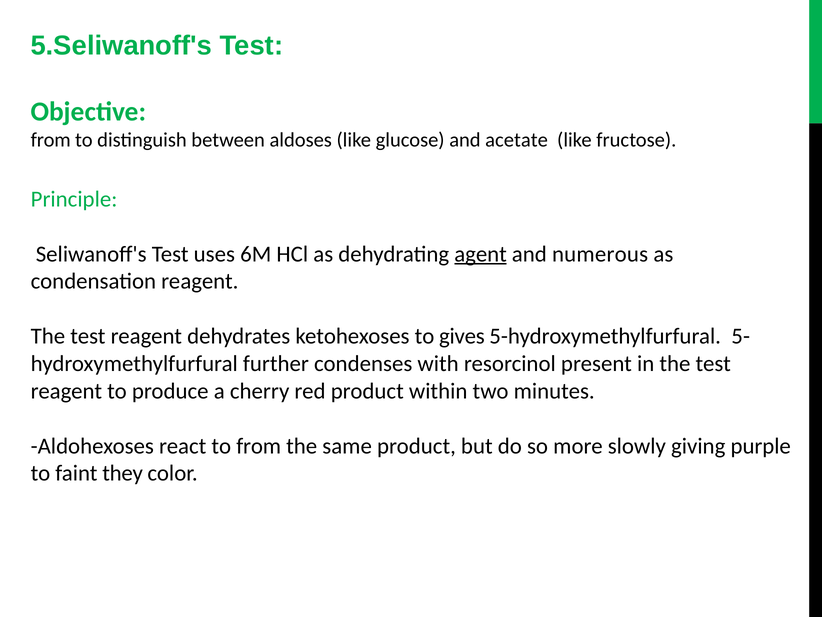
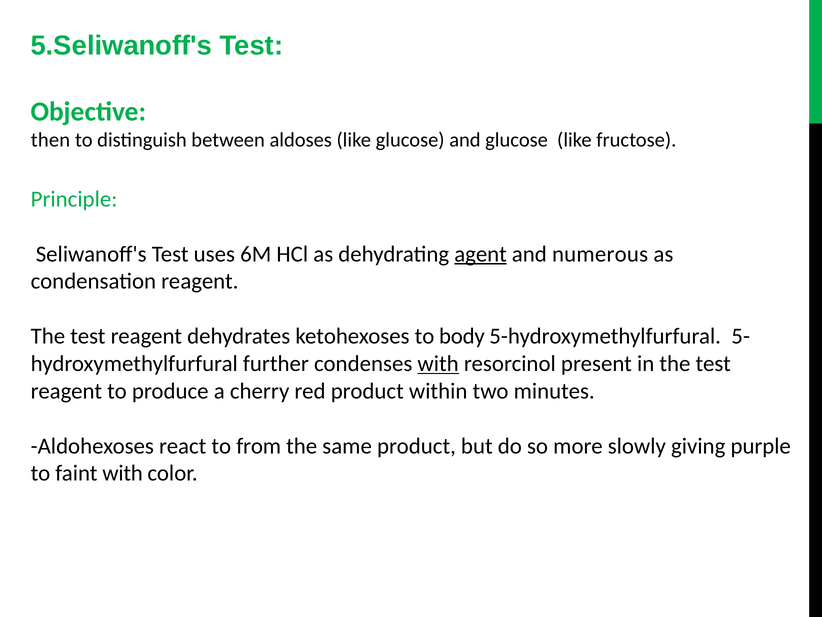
from at (51, 140): from -> then
and acetate: acetate -> glucose
gives: gives -> body
with at (438, 363) underline: none -> present
faint they: they -> with
